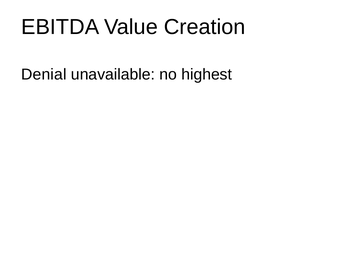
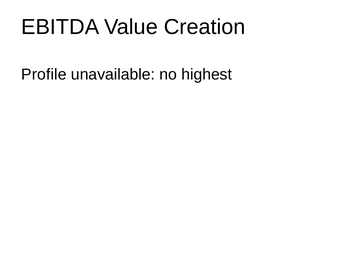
Denial: Denial -> Profile
